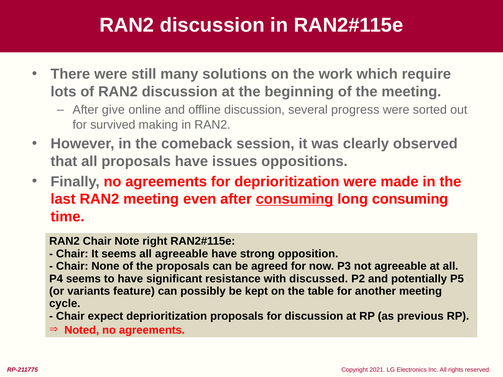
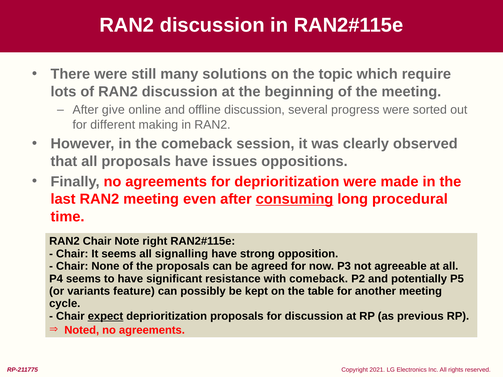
work: work -> topic
survived: survived -> different
long consuming: consuming -> procedural
all agreeable: agreeable -> signalling
with discussed: discussed -> comeback
expect underline: none -> present
